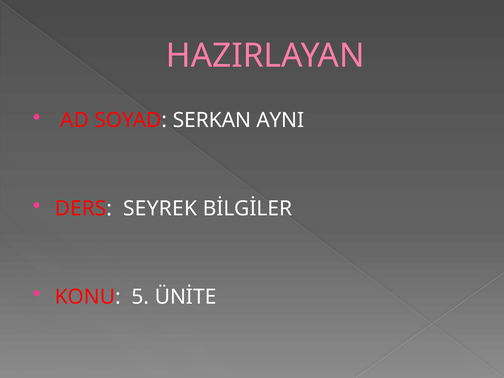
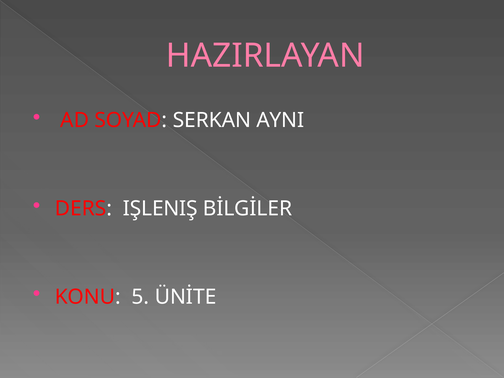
SEYREK: SEYREK -> IŞLENIŞ
